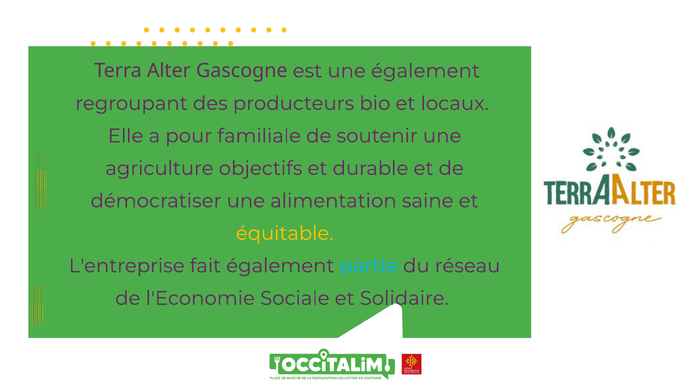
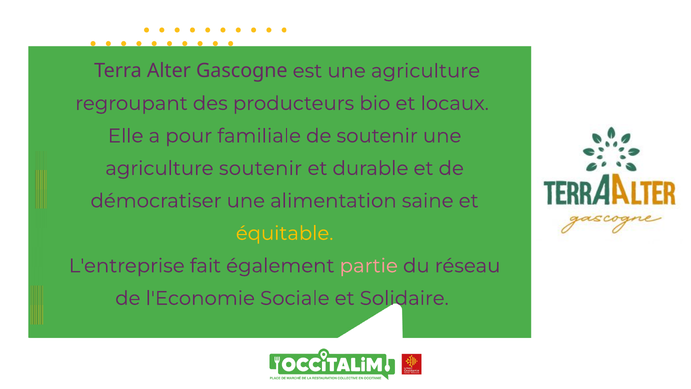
est une également: également -> agriculture
agriculture objectifs: objectifs -> soutenir
partie colour: light blue -> pink
